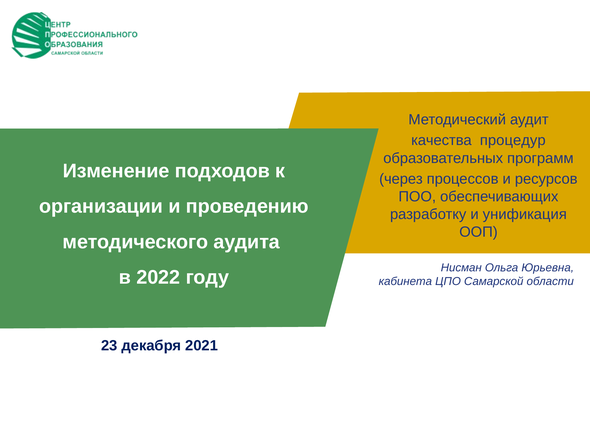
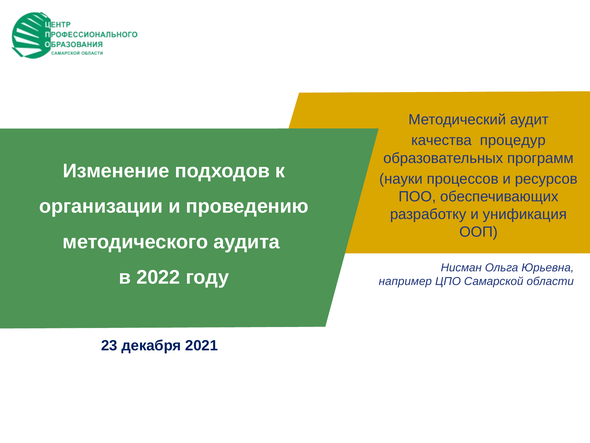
через: через -> науки
кабинета: кабинета -> например
